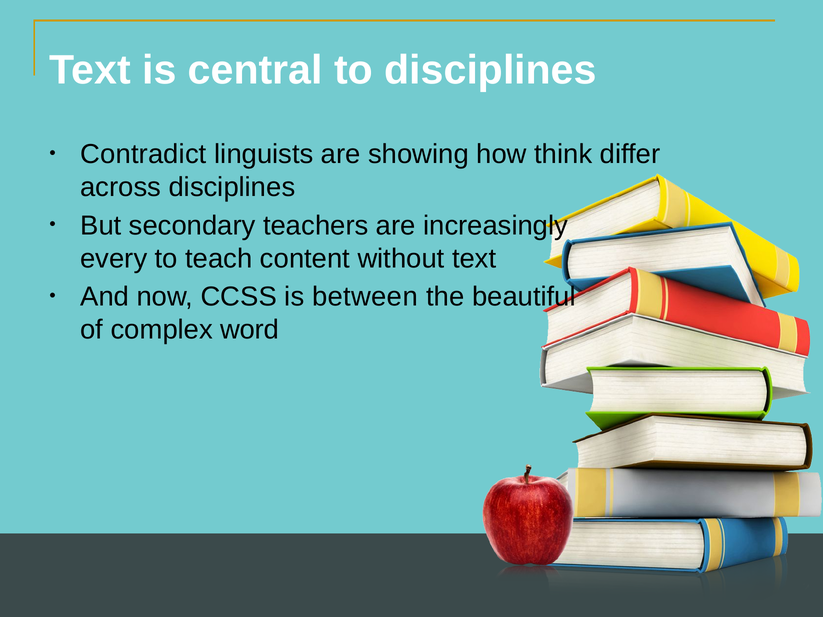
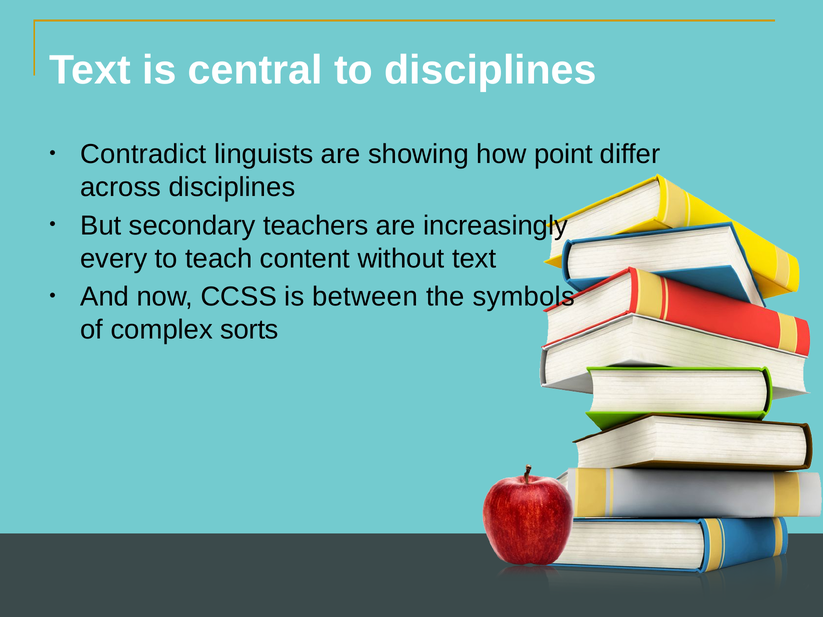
think: think -> point
beautiful: beautiful -> symbols
word: word -> sorts
